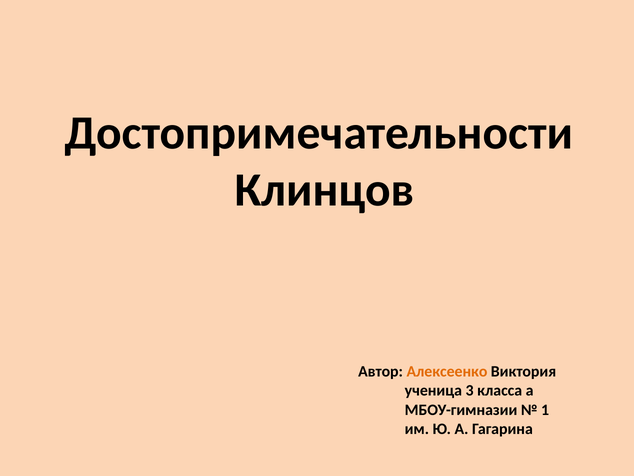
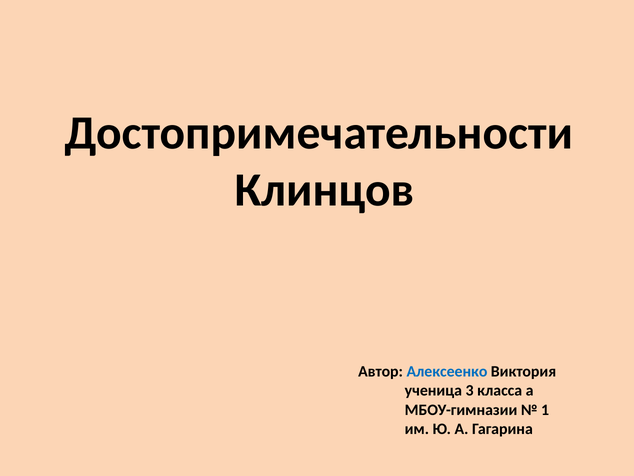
Алексеенко colour: orange -> blue
